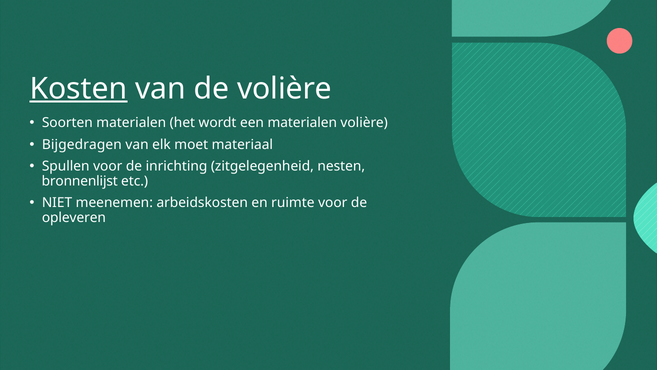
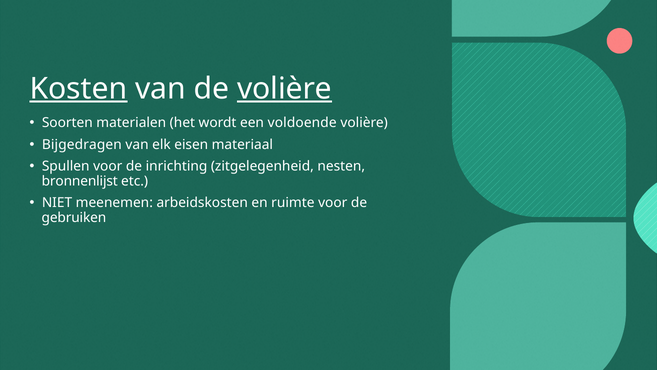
volière at (284, 89) underline: none -> present
een materialen: materialen -> voldoende
moet: moet -> eisen
opleveren: opleveren -> gebruiken
